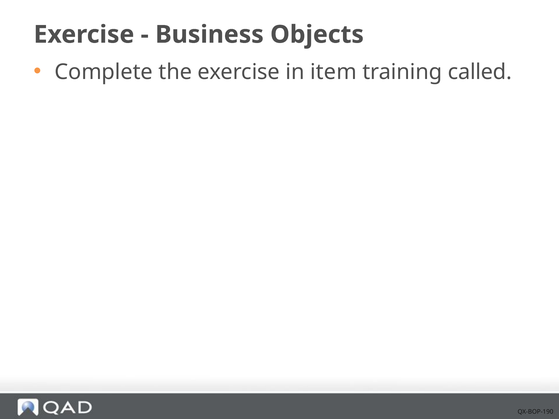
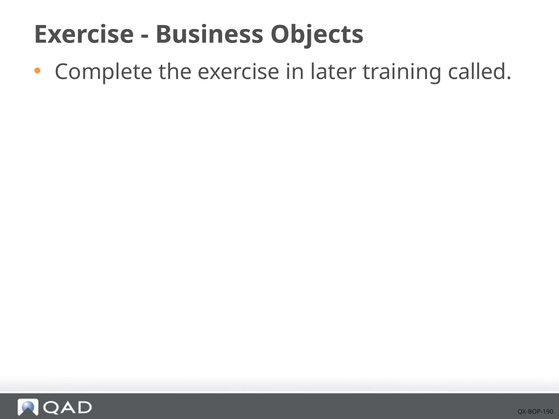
item: item -> later
